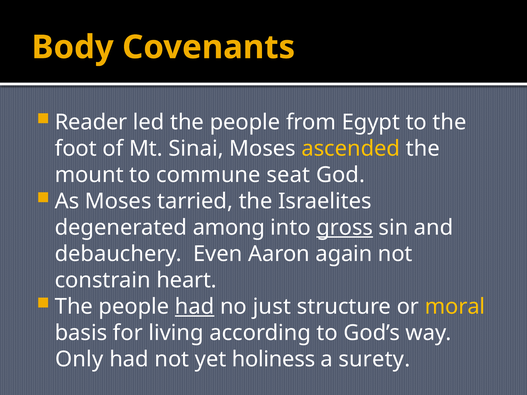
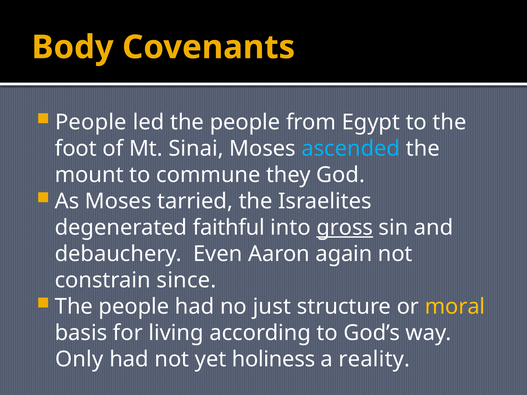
Reader at (91, 122): Reader -> People
ascended colour: yellow -> light blue
seat: seat -> they
among: among -> faithful
heart: heart -> since
had at (195, 307) underline: present -> none
surety: surety -> reality
